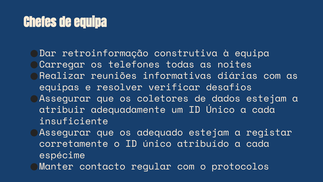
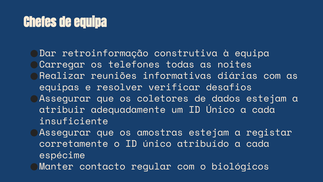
adequado: adequado -> amostras
protocolos: protocolos -> biológicos
